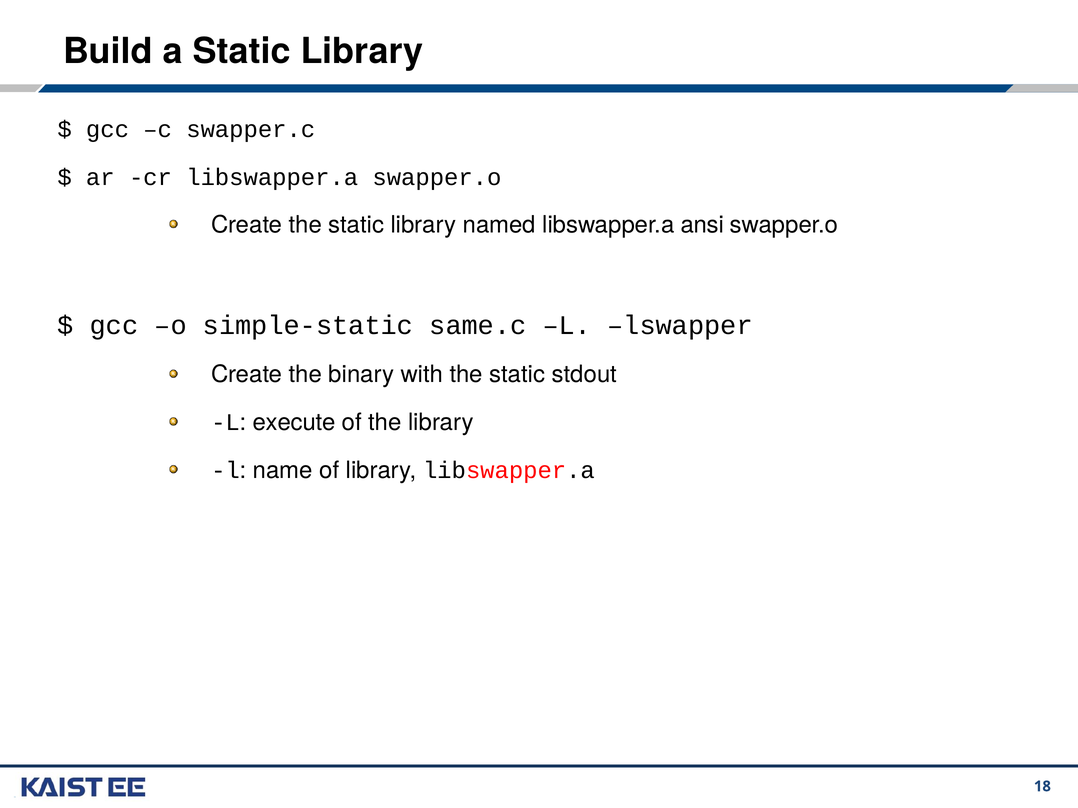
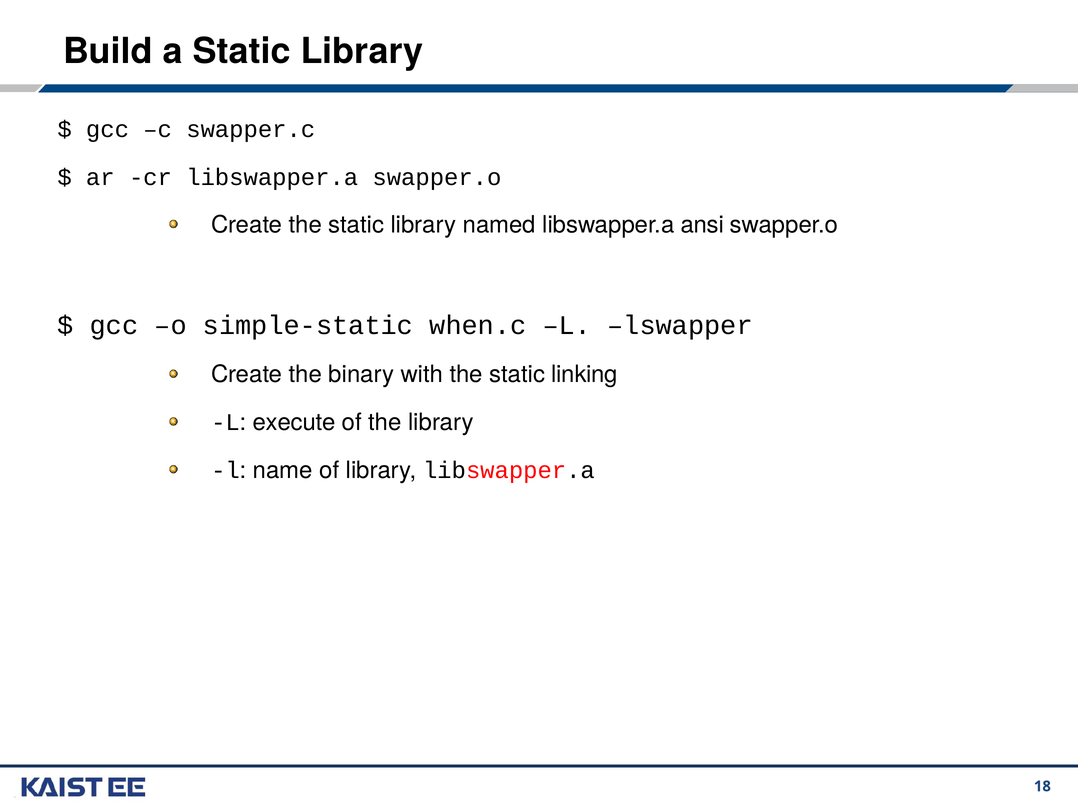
same.c: same.c -> when.c
stdout: stdout -> linking
